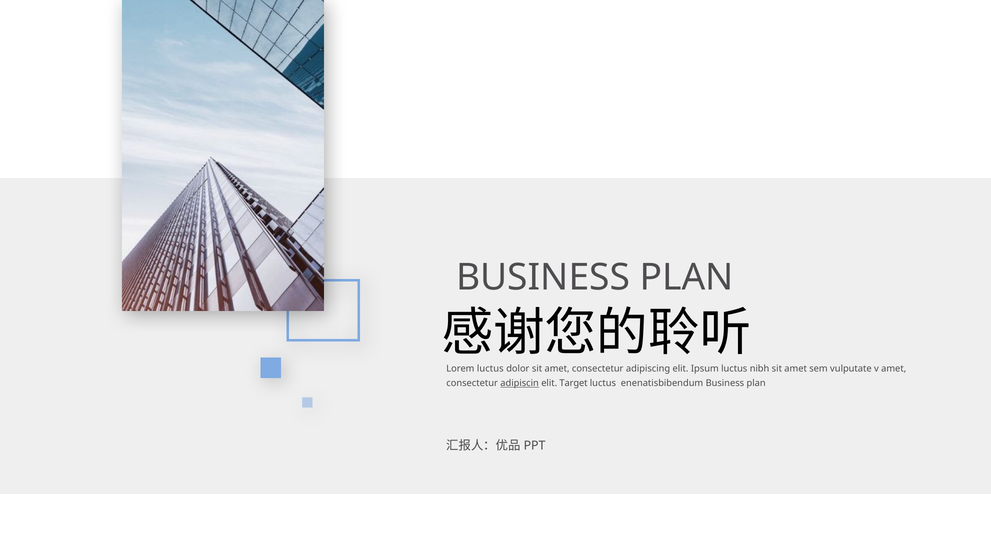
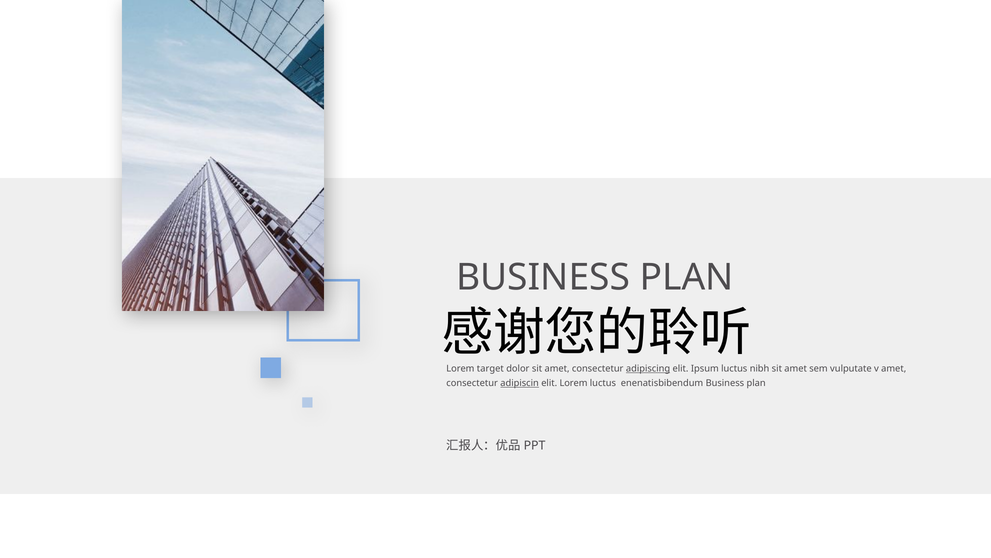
Lorem luctus: luctus -> target
adipiscing underline: none -> present
elit Target: Target -> Lorem
